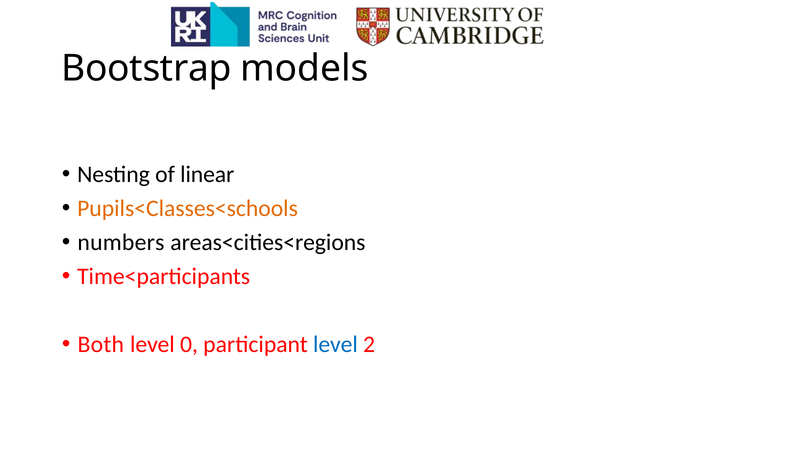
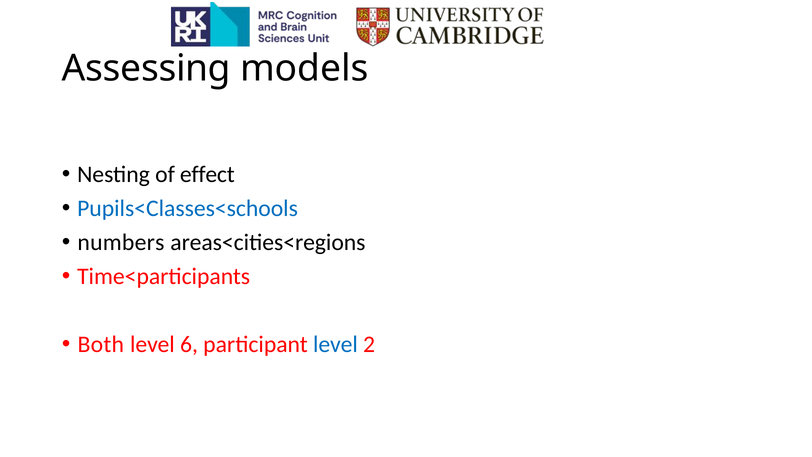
Bootstrap: Bootstrap -> Assessing
linear: linear -> effect
Pupils<Classes<schools colour: orange -> blue
0: 0 -> 6
